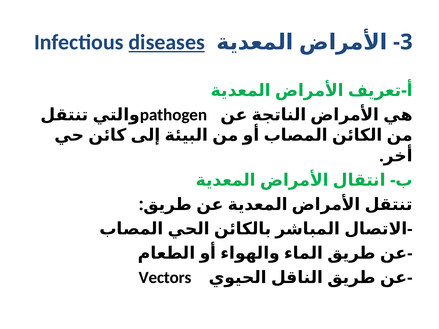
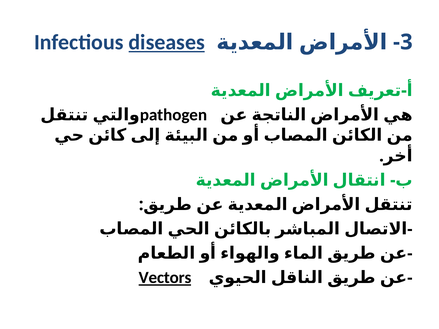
Vectors underline: none -> present
